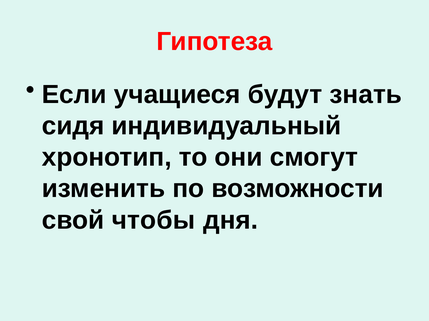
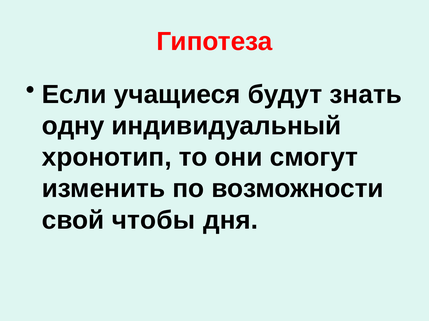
сидя: сидя -> одну
